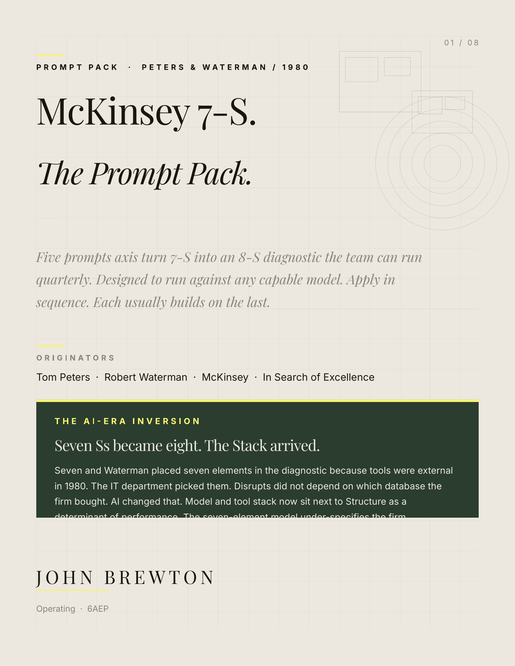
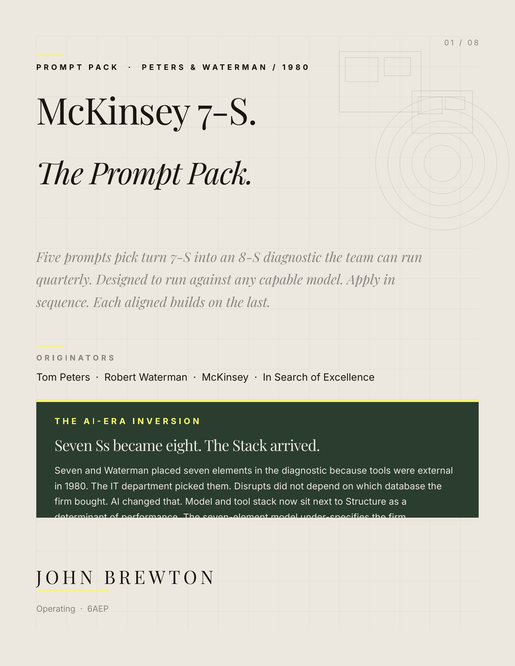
axis: axis -> pick
usually: usually -> aligned
